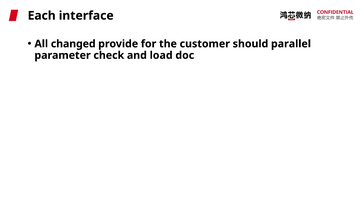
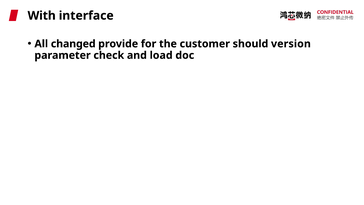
Each: Each -> With
parallel: parallel -> version
